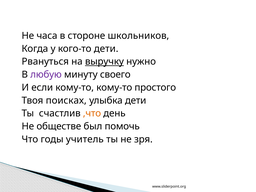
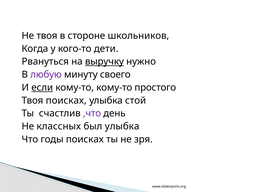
Не часа: часа -> твоя
если underline: none -> present
улыбка дети: дети -> стой
,что colour: orange -> purple
обществе: обществе -> классных
был помочь: помочь -> улыбка
годы учитель: учитель -> поисках
